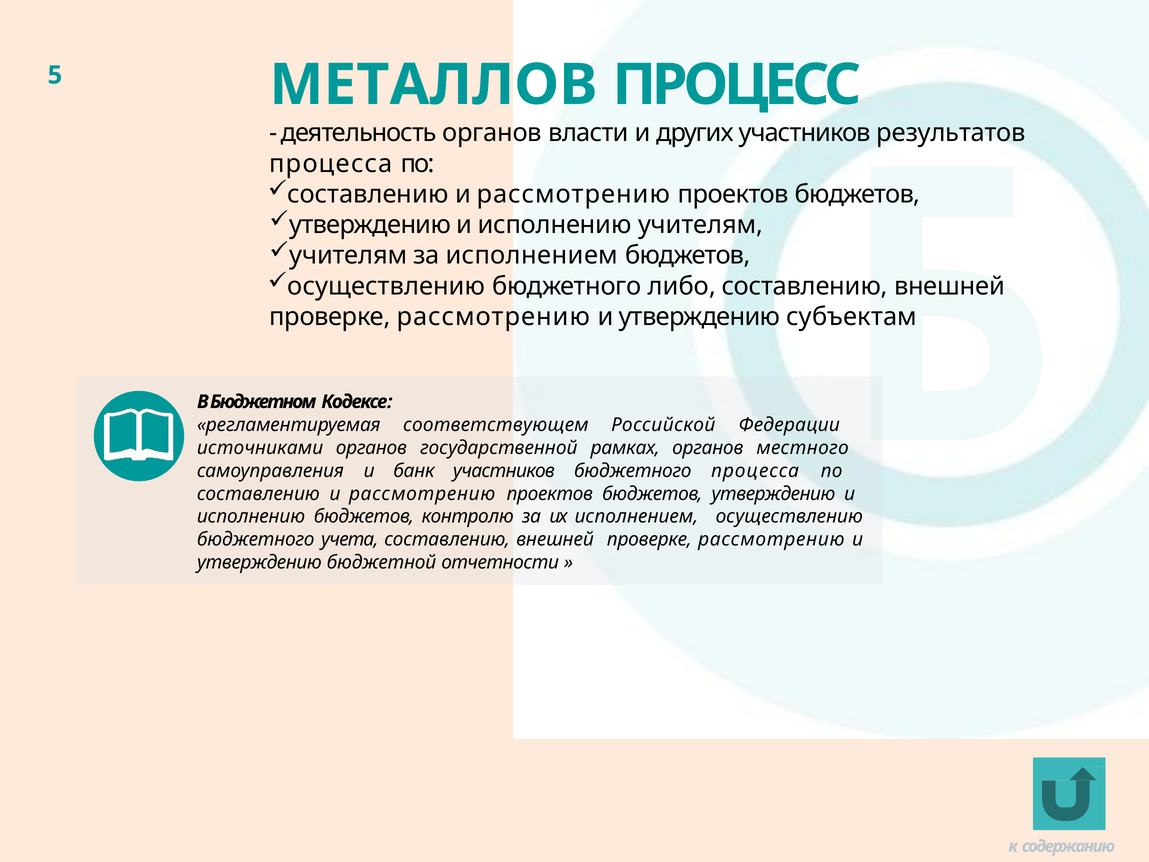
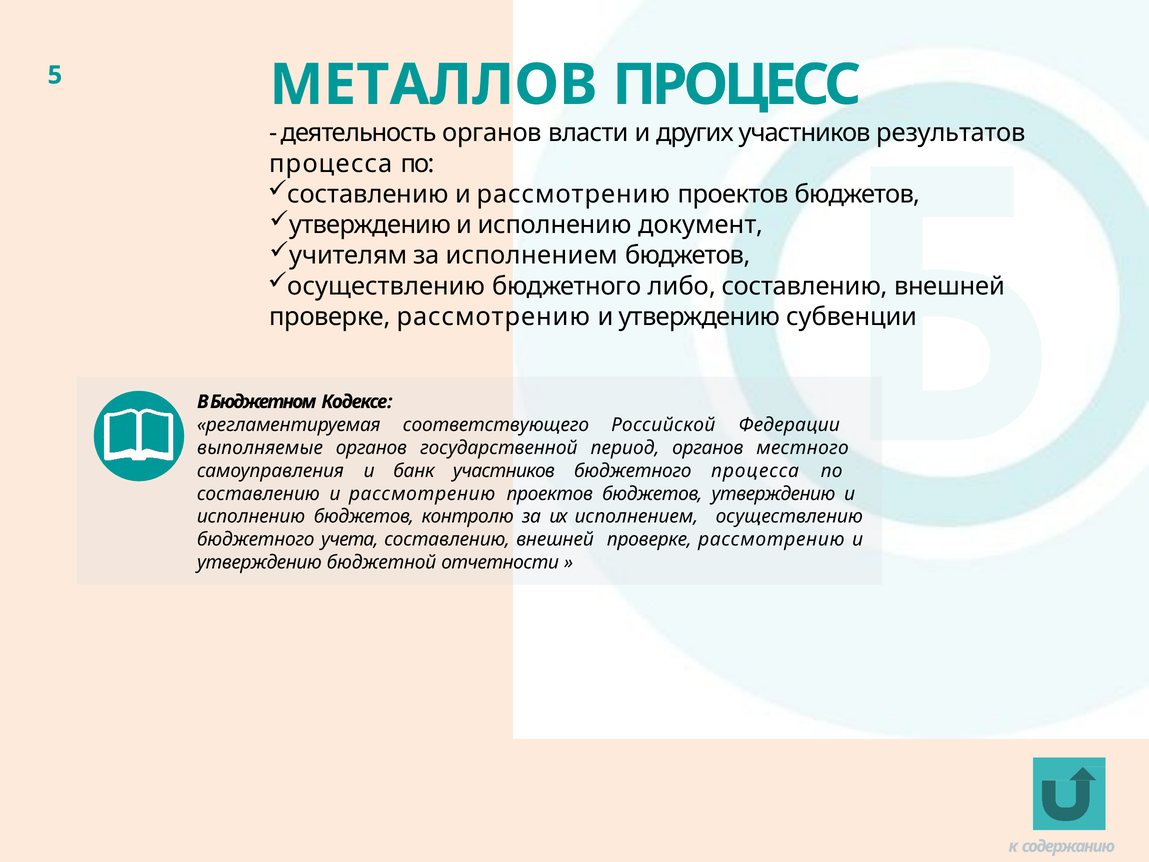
исполнению учителям: учителям -> документ
субъектам: субъектам -> субвенции
соответствующем: соответствующем -> соответствующего
источниками: источниками -> выполняемые
рамках: рамках -> период
